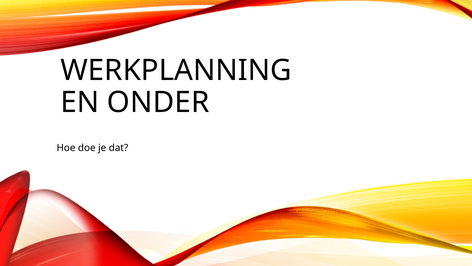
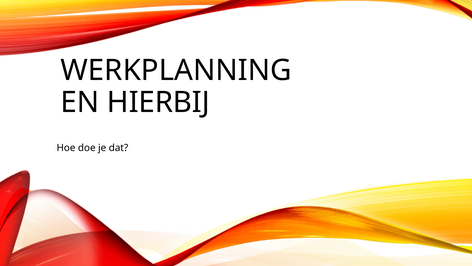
ONDER: ONDER -> HIERBIJ
